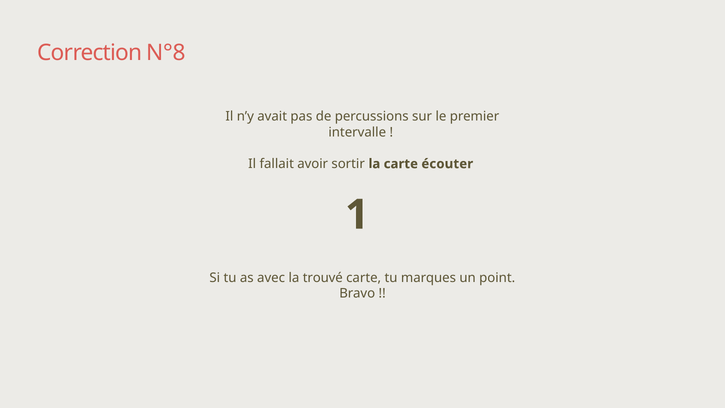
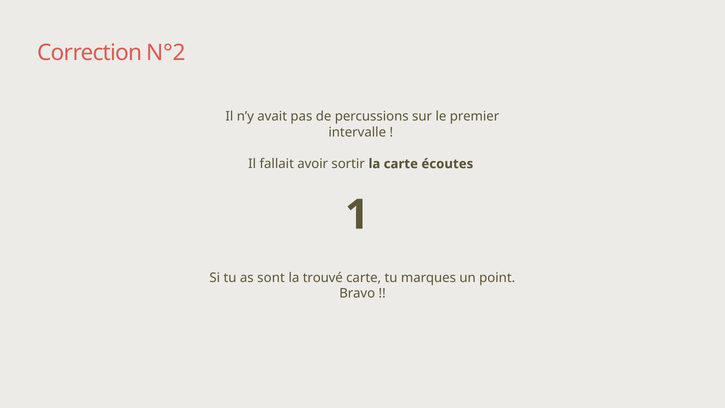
N°8: N°8 -> N°2
écouter: écouter -> écoutes
avec: avec -> sont
